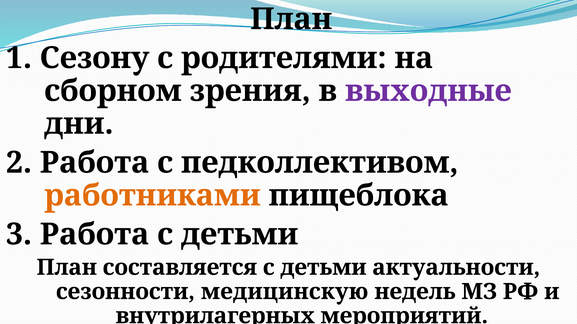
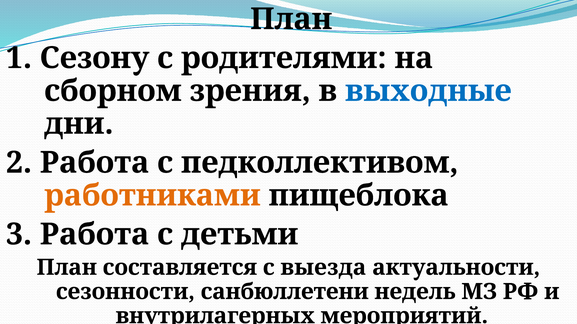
выходные colour: purple -> blue
составляется с детьми: детьми -> выезда
медицинскую: медицинскую -> санбюллетени
